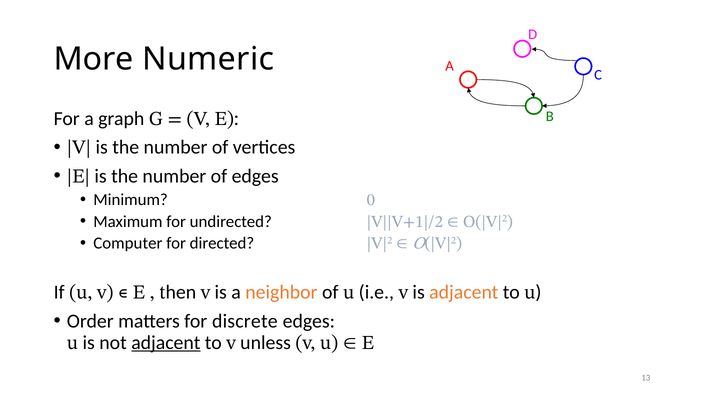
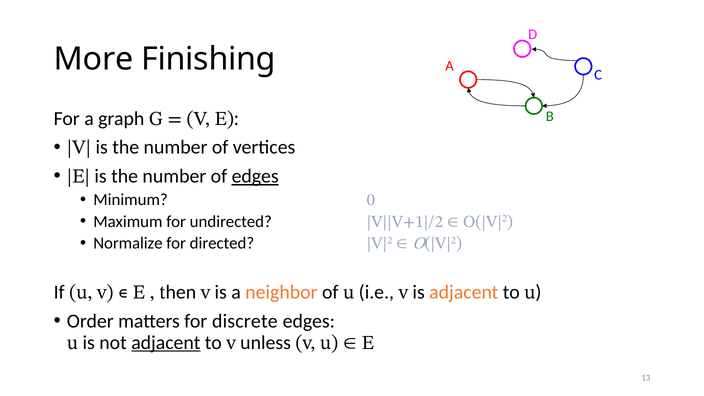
Numeric: Numeric -> Finishing
edges at (255, 176) underline: none -> present
Computer: Computer -> Normalize
